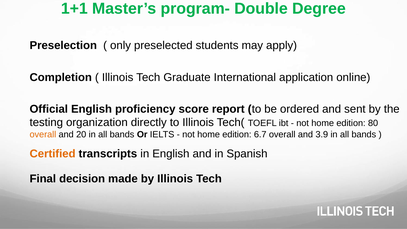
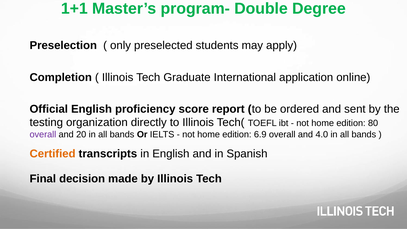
overall at (43, 135) colour: orange -> purple
6.7: 6.7 -> 6.9
3.9: 3.9 -> 4.0
